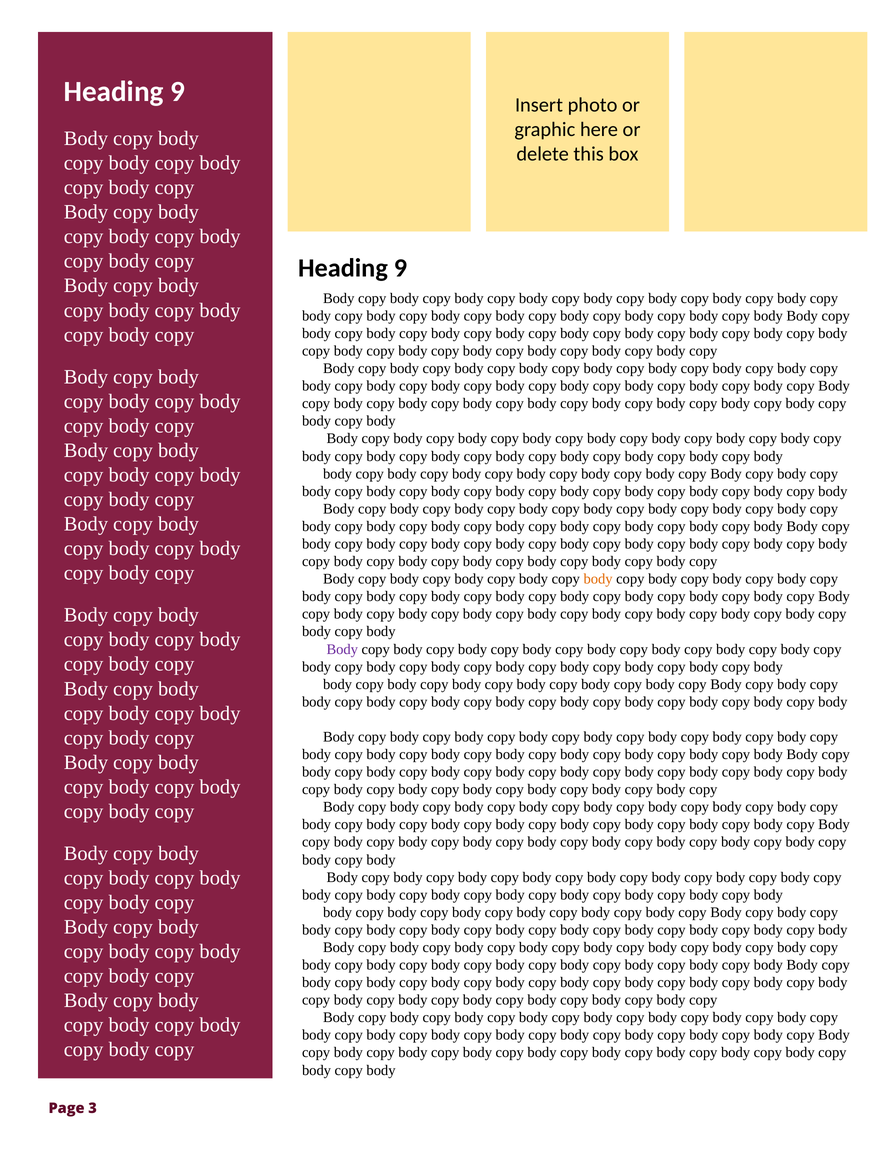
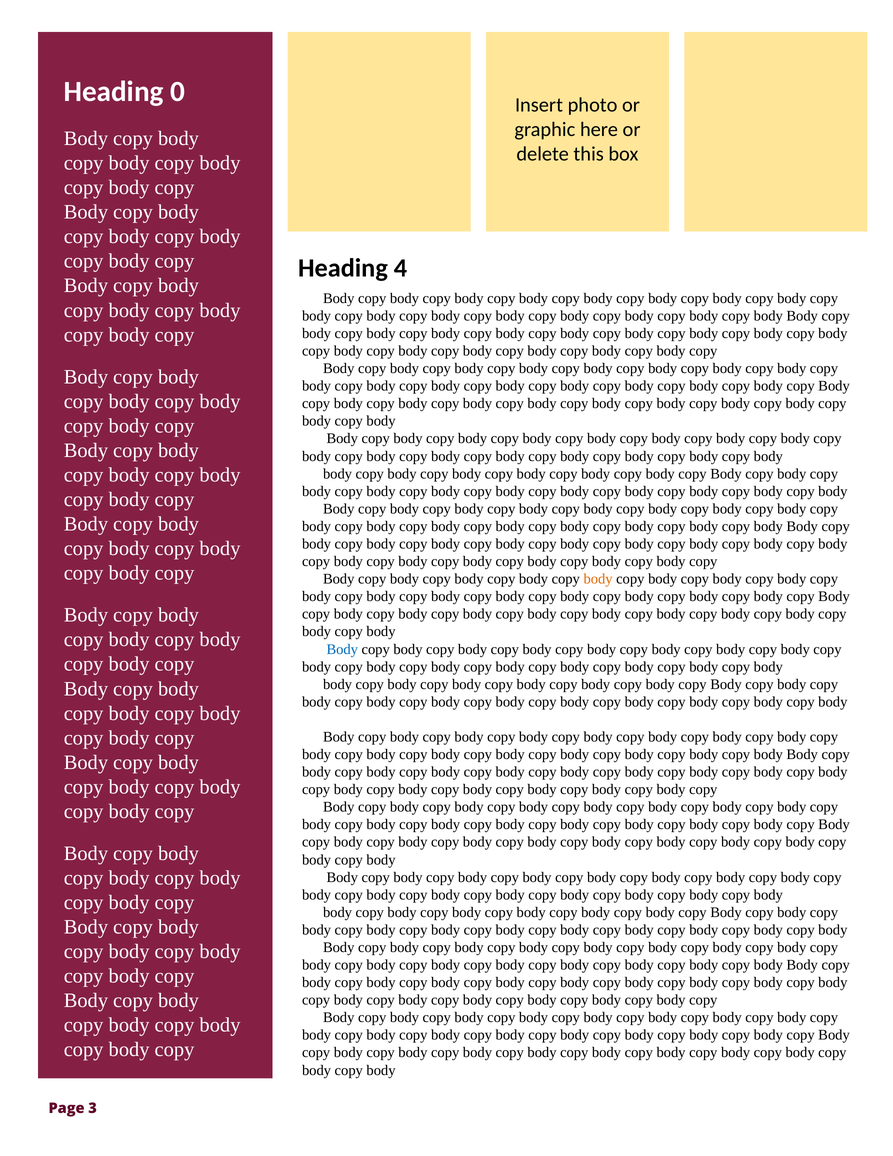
9 at (178, 92): 9 -> 0
9 at (400, 268): 9 -> 4
Body at (342, 649) colour: purple -> blue
